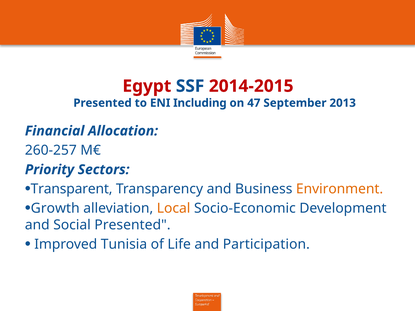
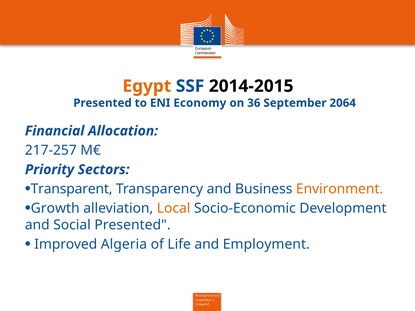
Egypt colour: red -> orange
2014-2015 colour: red -> black
Including: Including -> Economy
47: 47 -> 36
2013: 2013 -> 2064
260-257: 260-257 -> 217-257
Tunisia: Tunisia -> Algeria
Participation: Participation -> Employment
